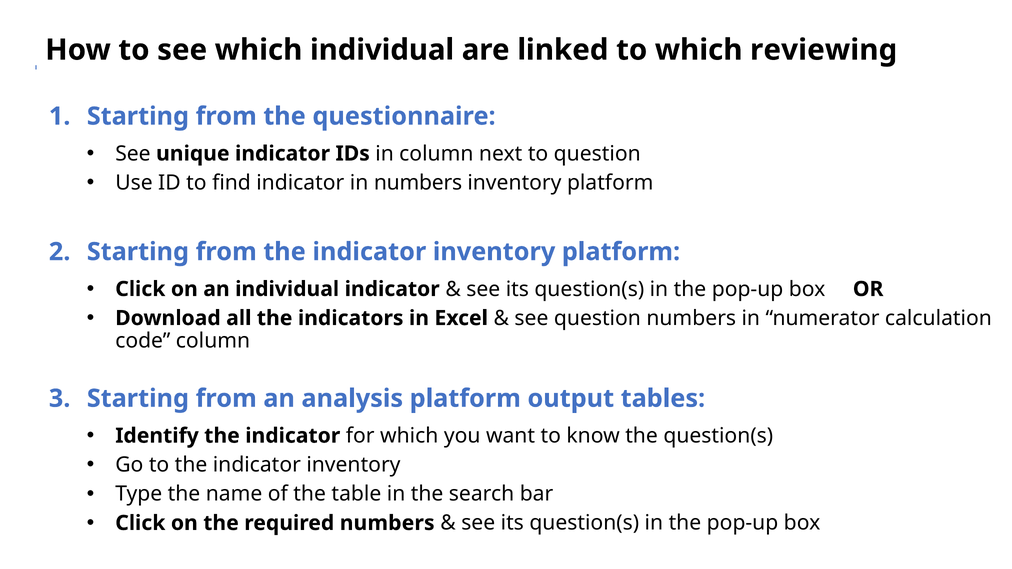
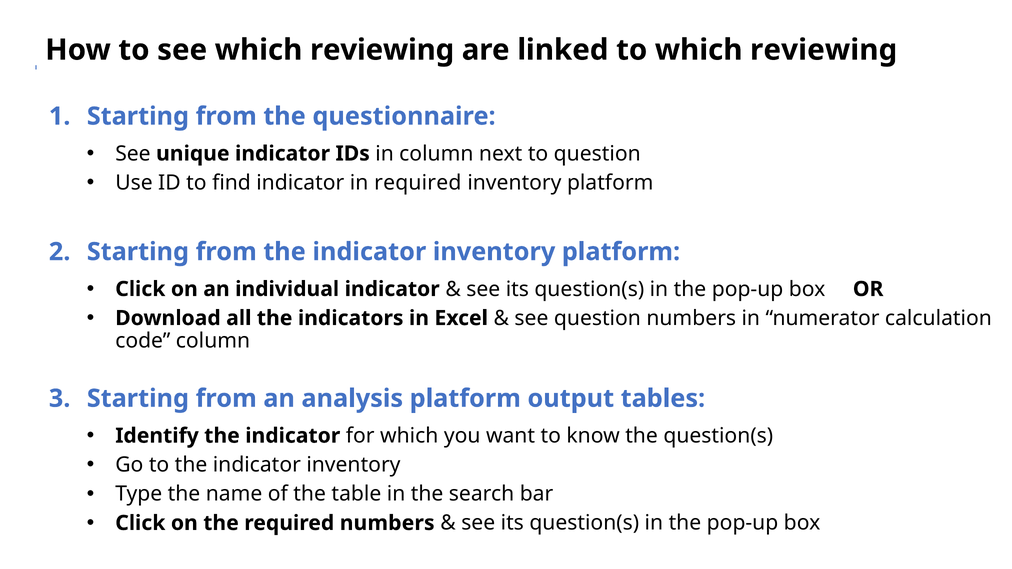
see which individual: individual -> reviewing
in numbers: numbers -> required
